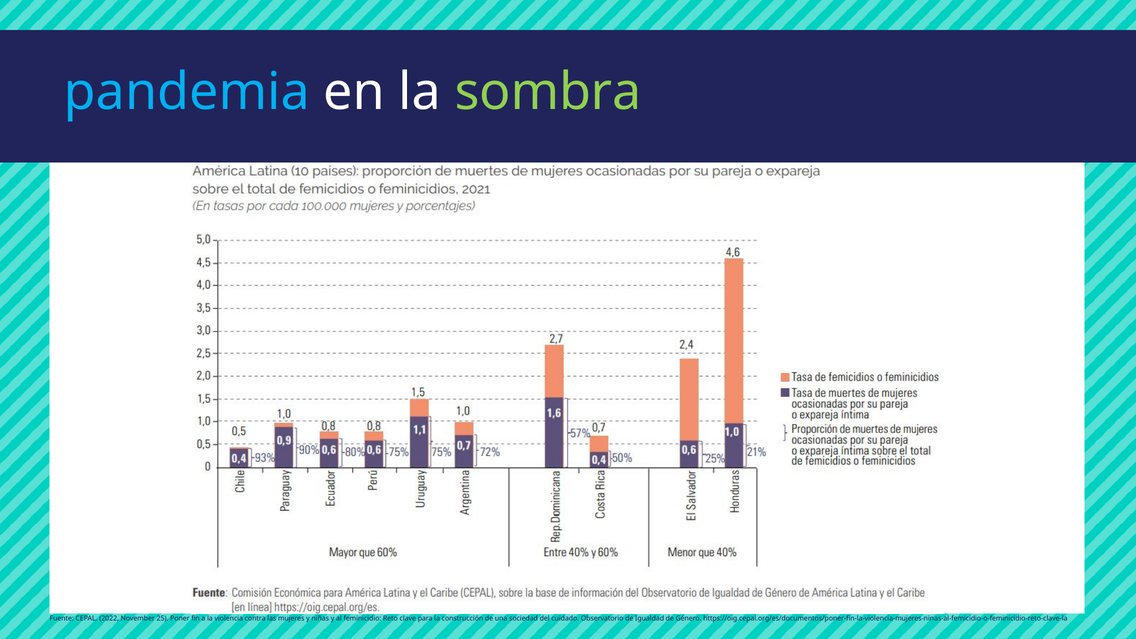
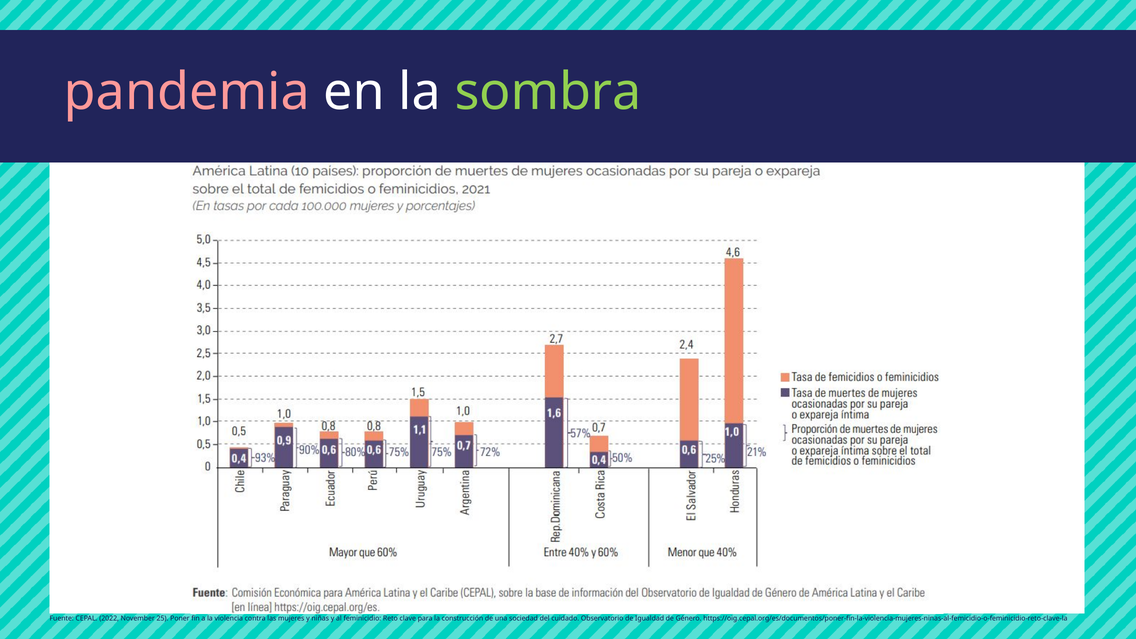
pandemia colour: light blue -> pink
